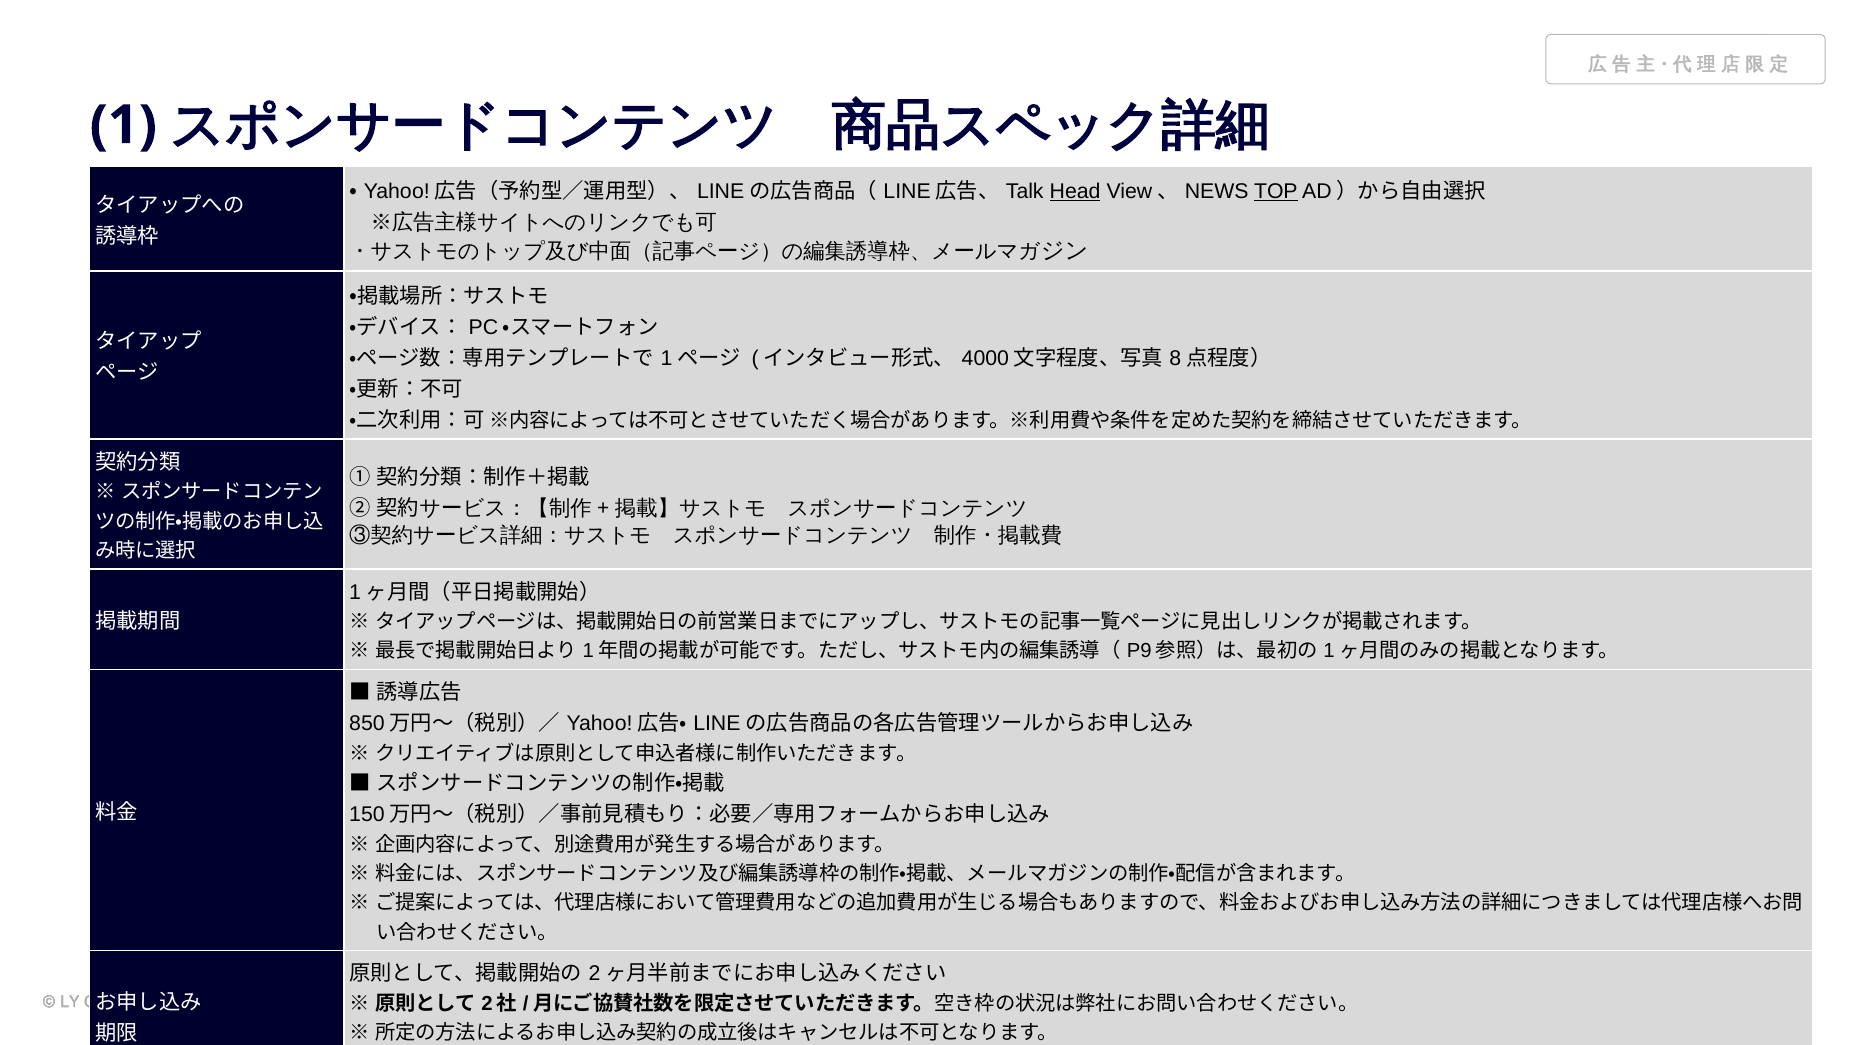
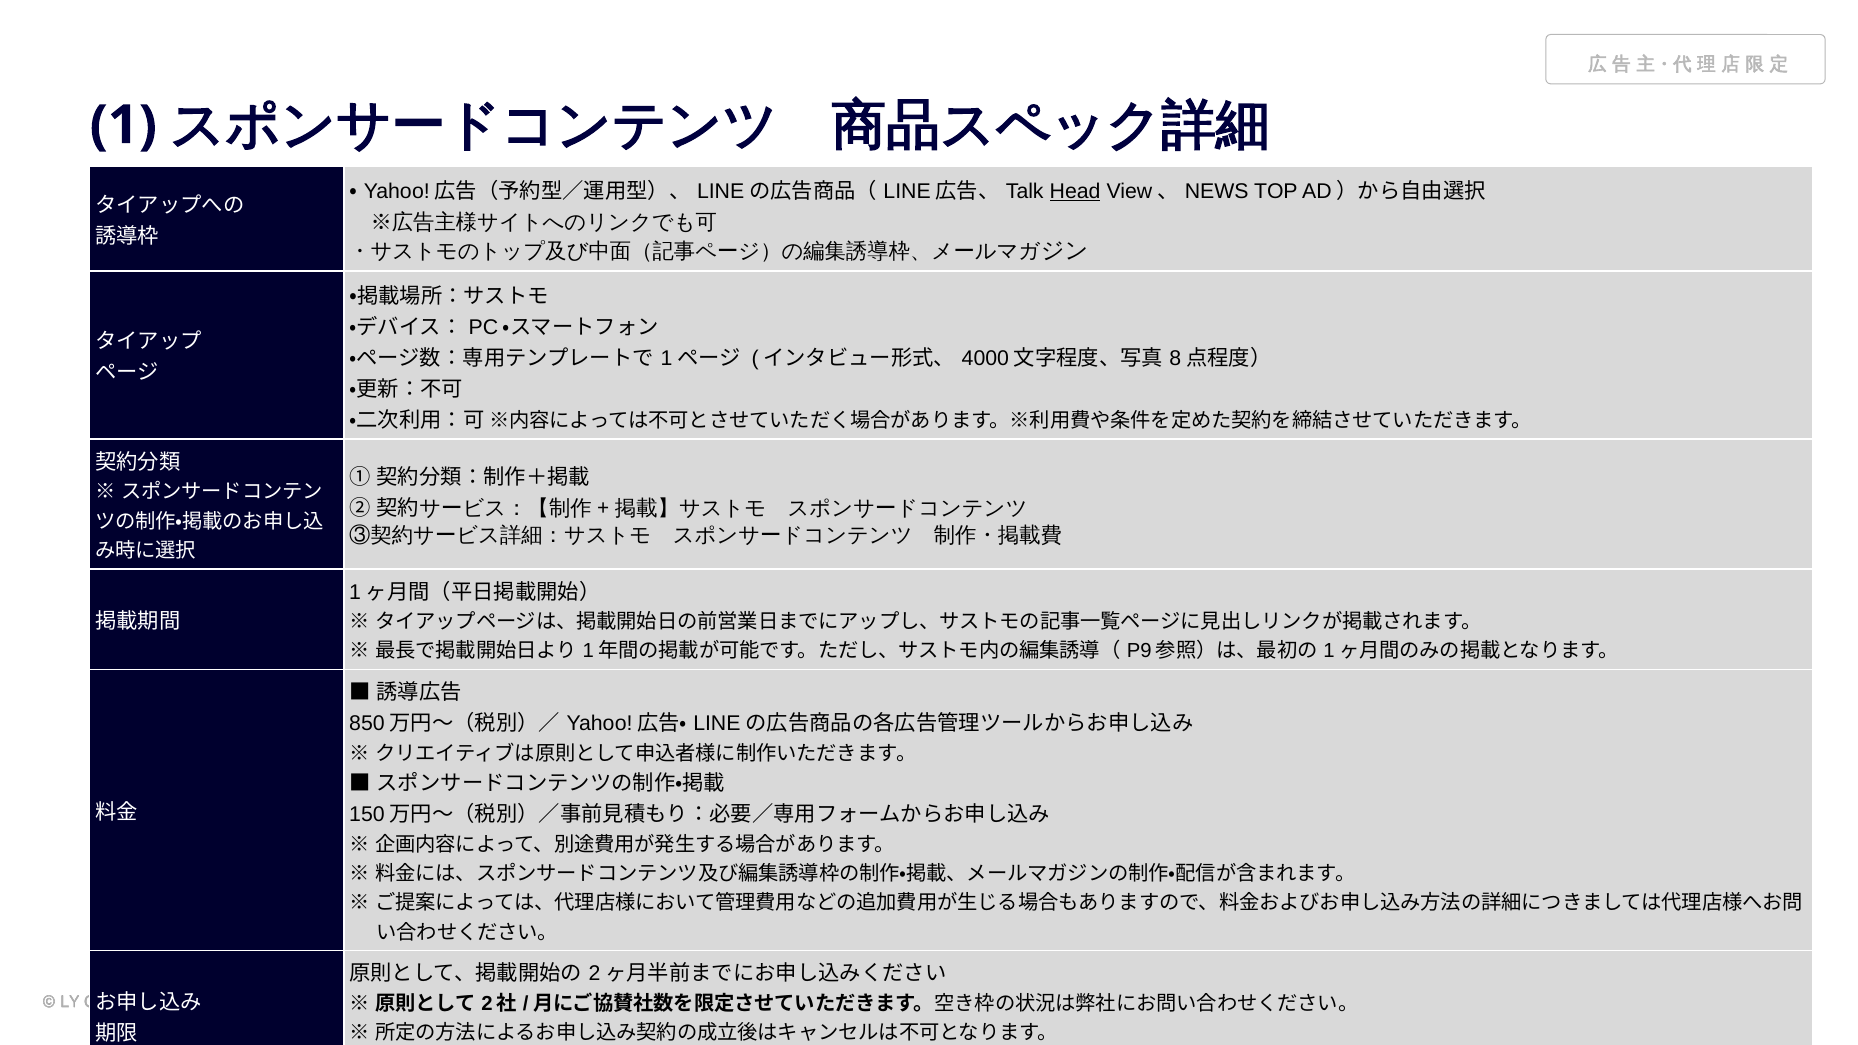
TOP underline: present -> none
